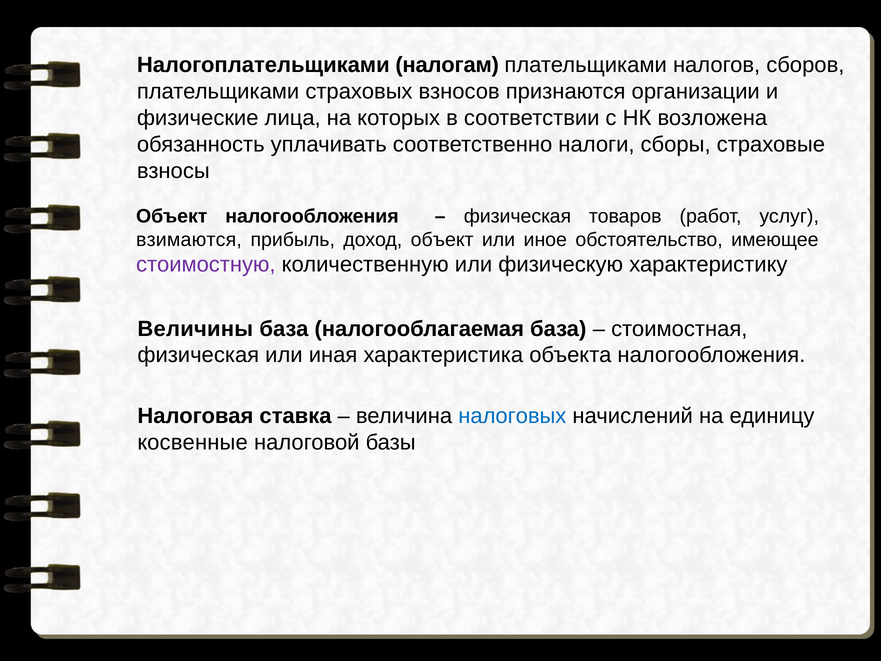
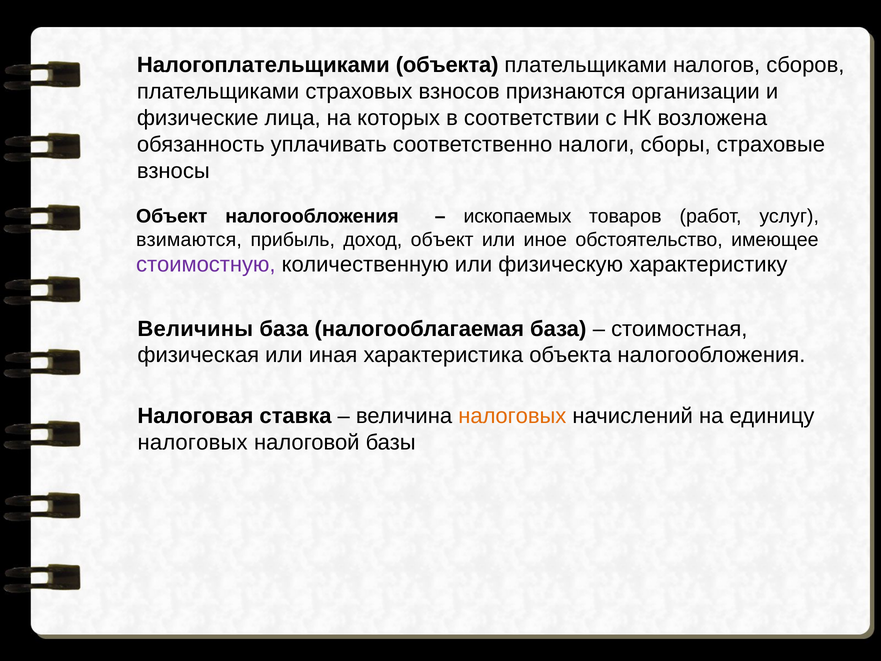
Налогоплательщиками налогам: налогам -> объекта
физическая at (517, 216): физическая -> ископаемых
налоговых at (512, 416) colour: blue -> orange
косвенные at (193, 442): косвенные -> налоговых
